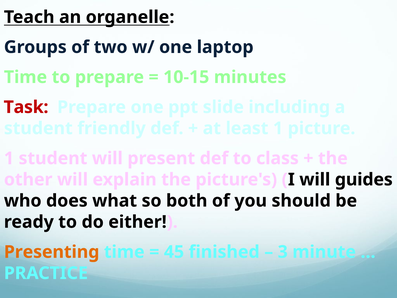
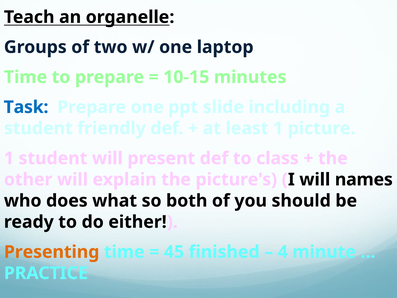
Task colour: red -> blue
guides: guides -> names
3: 3 -> 4
